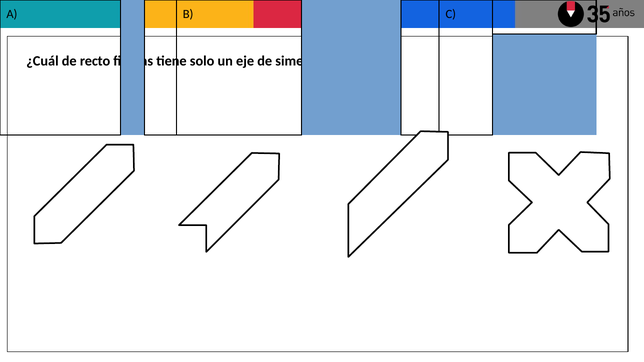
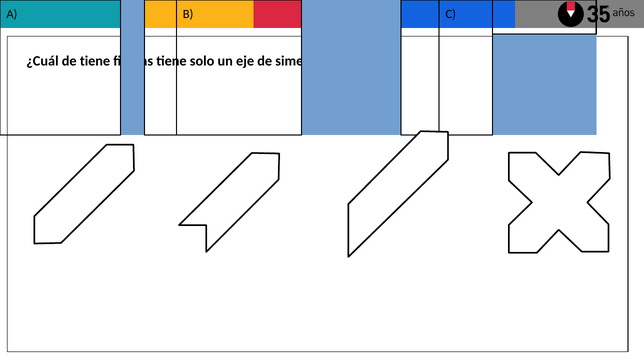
de recto: recto -> tiene
